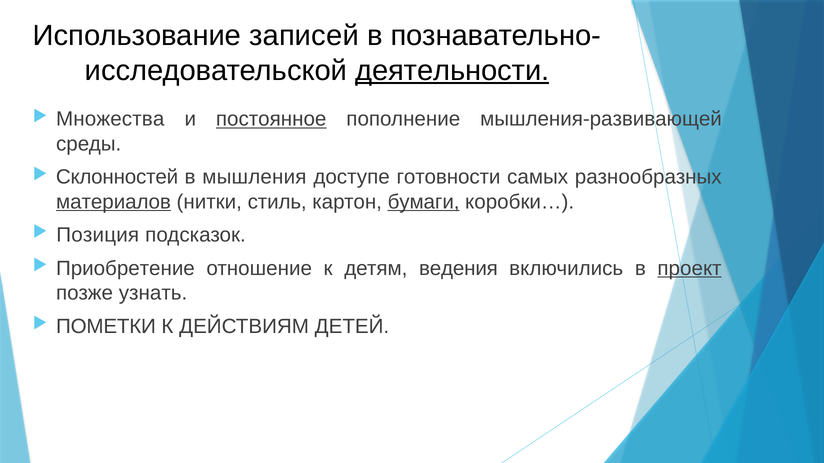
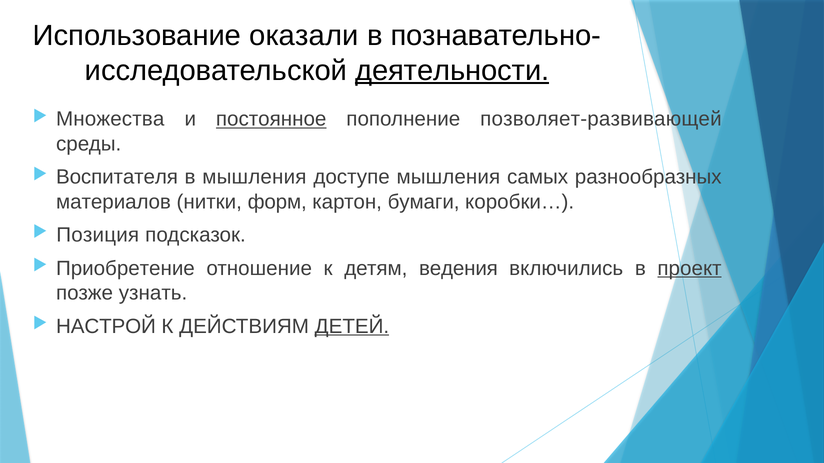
записей: записей -> оказали
мышления-развивающей: мышления-развивающей -> позволяет-развивающей
Склонностей: Склонностей -> Воспитателя
доступе готовности: готовности -> мышления
материалов underline: present -> none
стиль: стиль -> форм
бумаги underline: present -> none
ПОМЕТКИ: ПОМЕТКИ -> НАСТРОЙ
ДЕТЕЙ underline: none -> present
